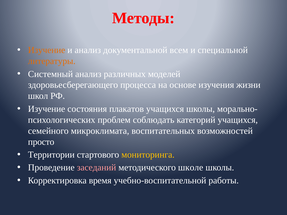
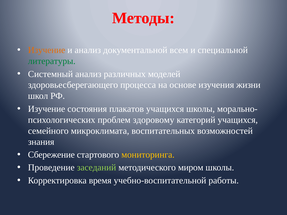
литературы colour: orange -> green
соблюдать: соблюдать -> здоровому
просто: просто -> знания
Территории: Территории -> Сбережение
заседаний colour: pink -> light green
школе: школе -> миром
